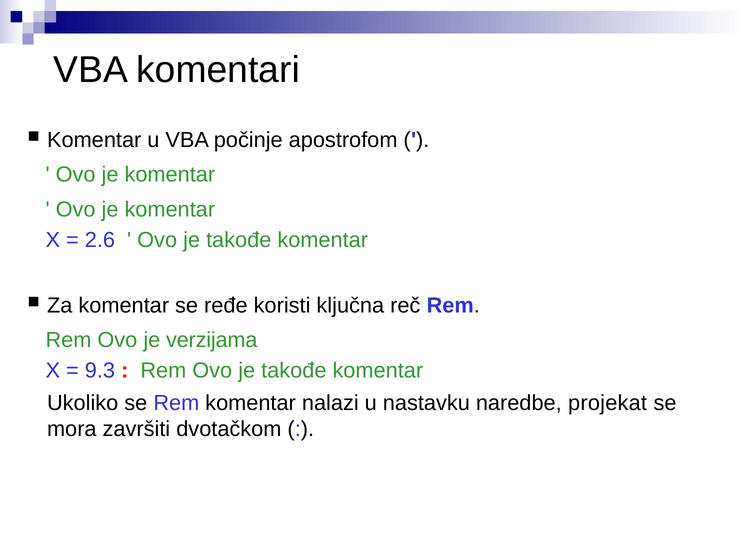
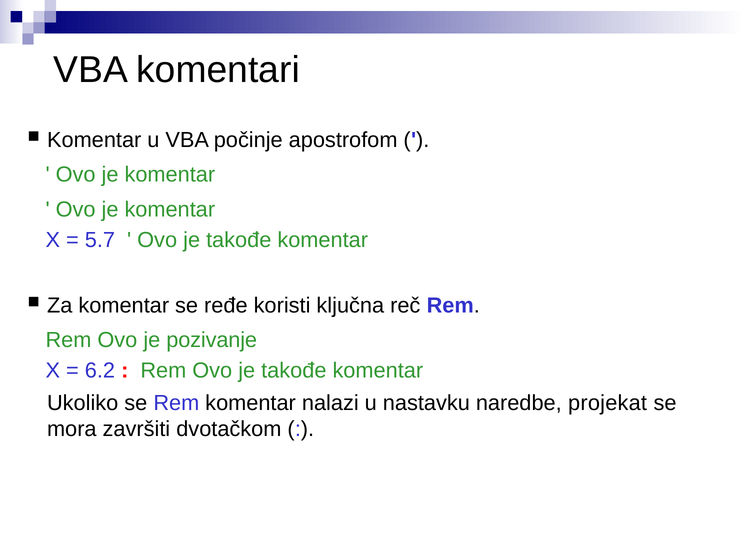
2.6: 2.6 -> 5.7
verzijama: verzijama -> pozivanje
9.3: 9.3 -> 6.2
